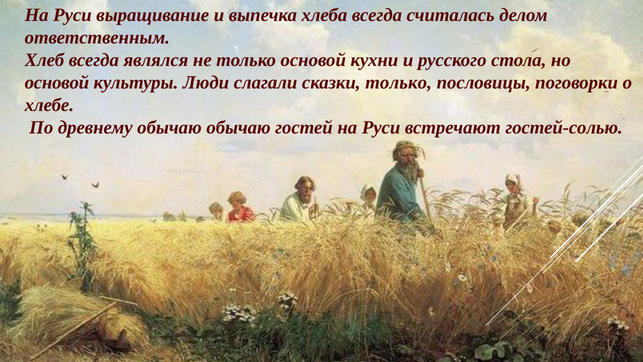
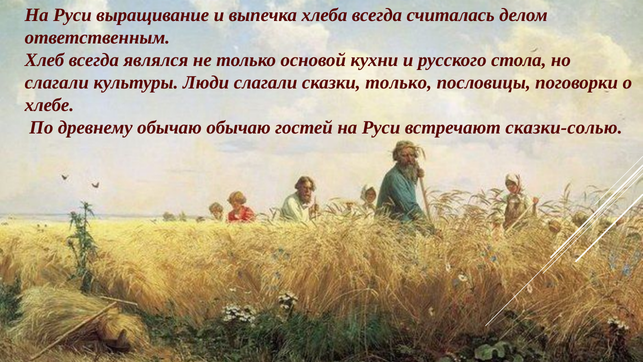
основой at (57, 82): основой -> слагали
гостей-солью: гостей-солью -> сказки-солью
